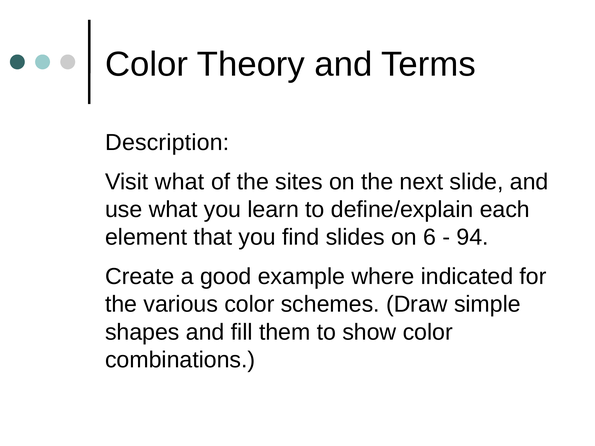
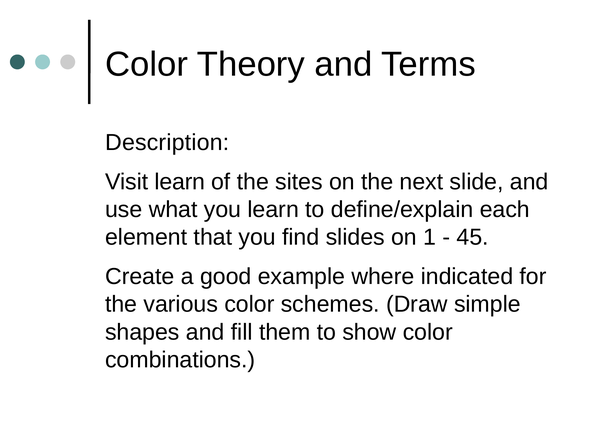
Visit what: what -> learn
6: 6 -> 1
94: 94 -> 45
